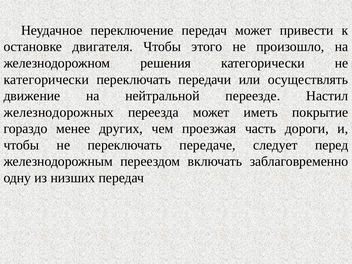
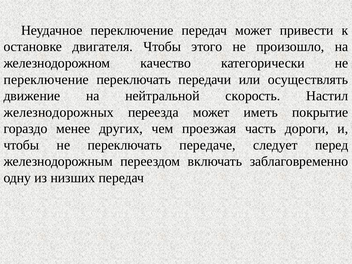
решения: решения -> качество
категорически at (46, 79): категорически -> переключение
переезде: переезде -> скорость
